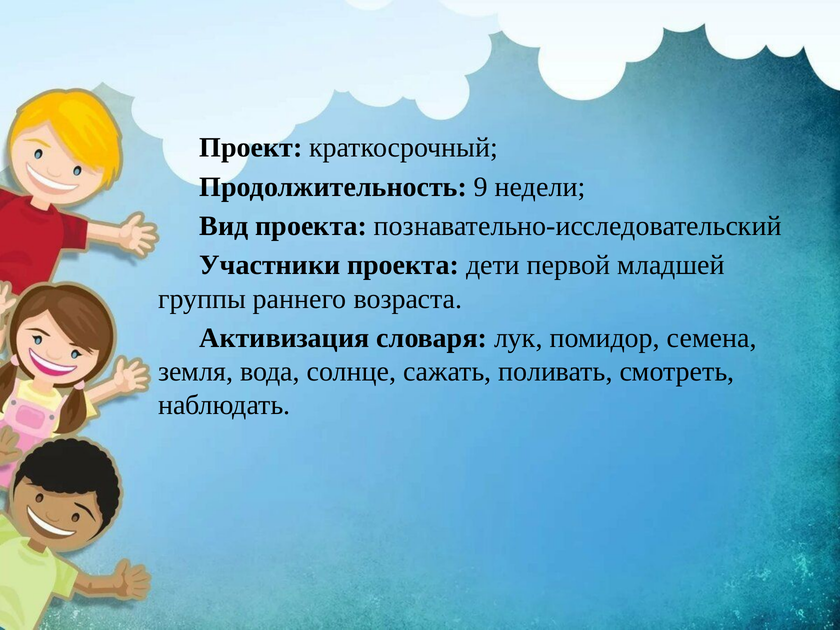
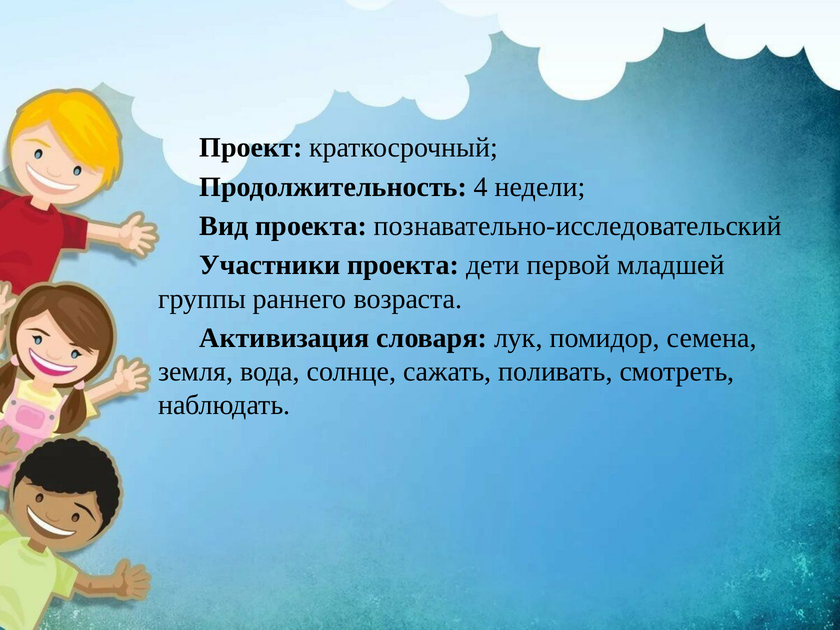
9: 9 -> 4
